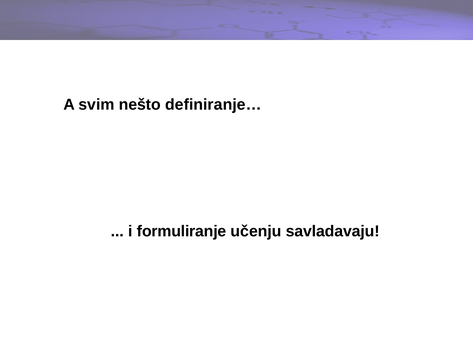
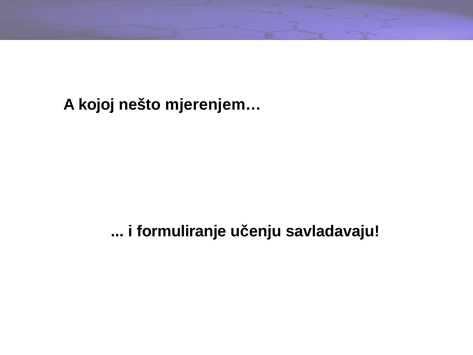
svim: svim -> kojoj
definiranje…: definiranje… -> mjerenjem…
